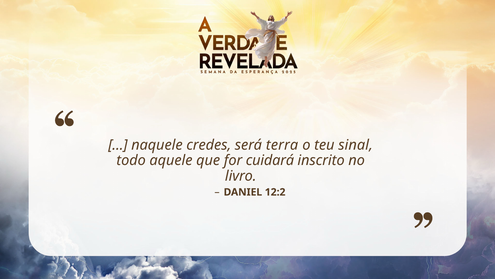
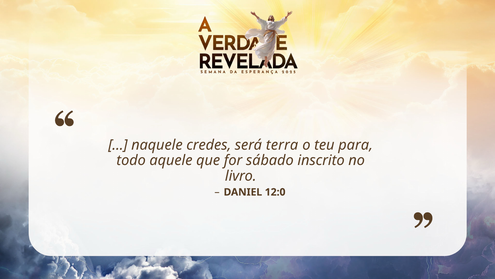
sinal: sinal -> para
cuidará: cuidará -> sábado
12:2: 12:2 -> 12:0
